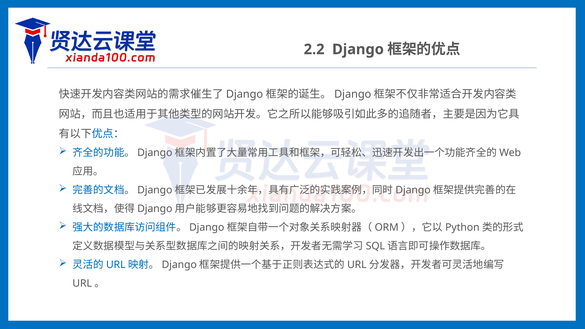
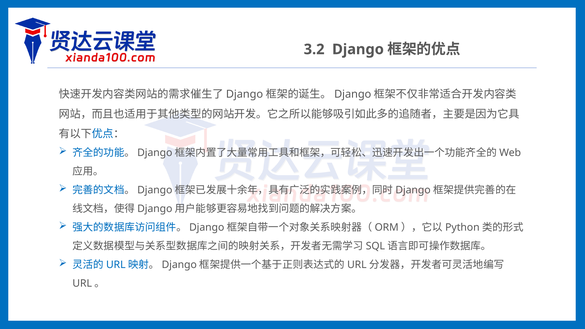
2.2: 2.2 -> 3.2
